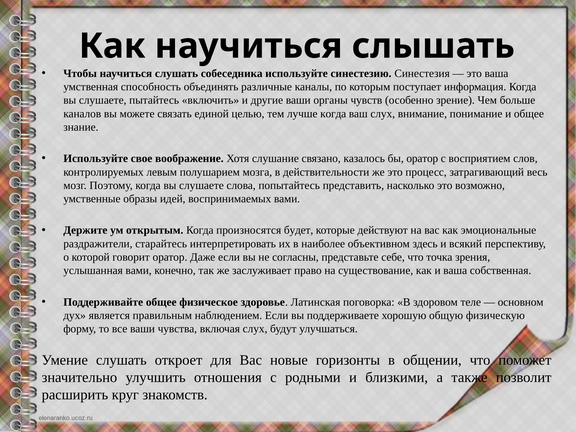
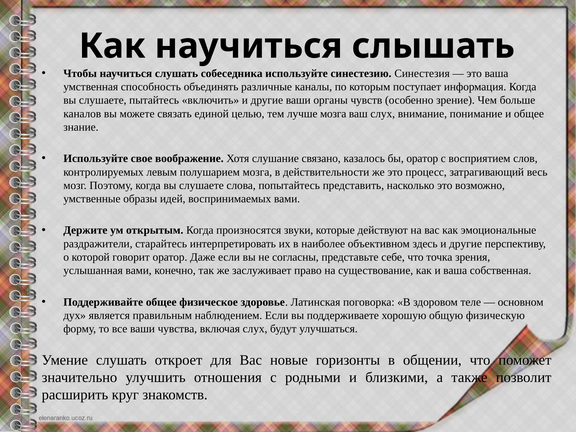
лучше когда: когда -> мозга
будет: будет -> звуки
всякий at (466, 244): всякий -> другие
